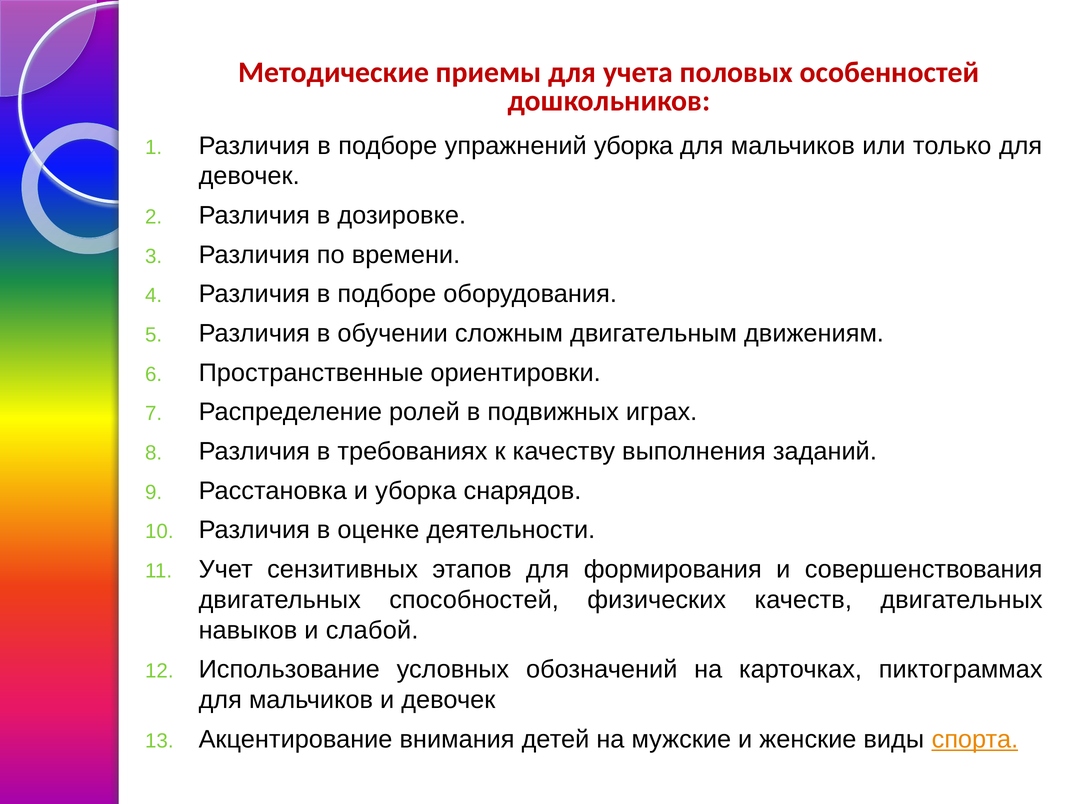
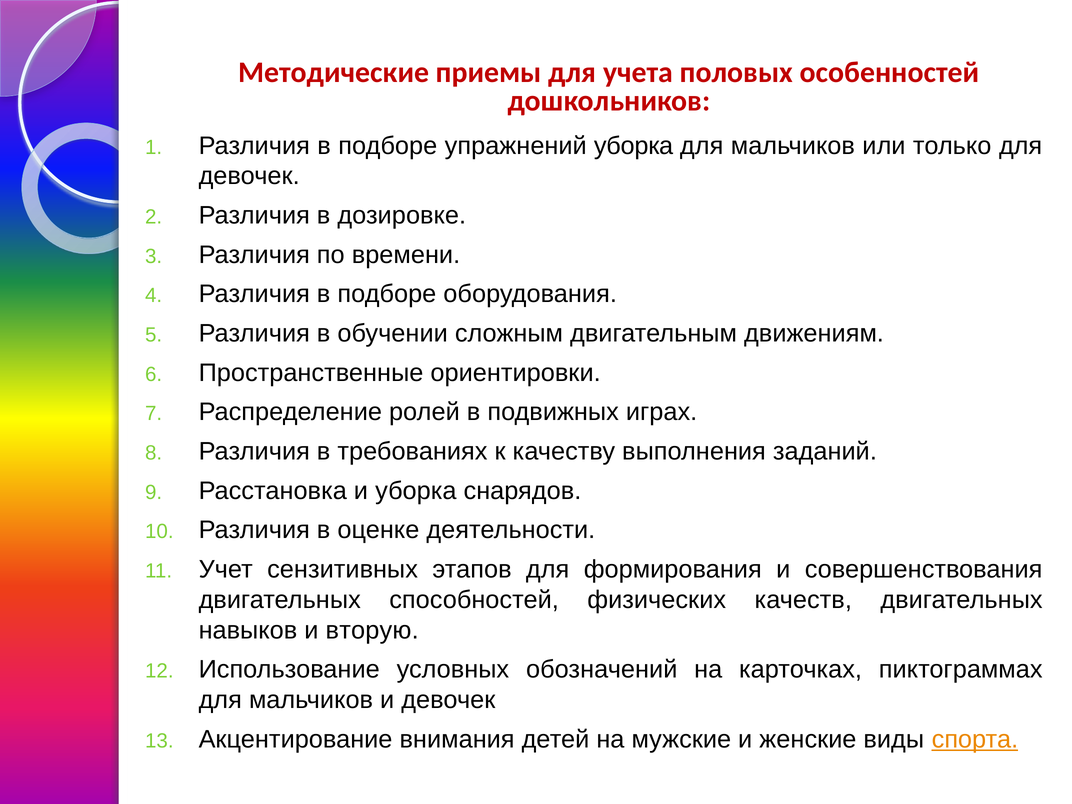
слабой: слабой -> вторую
